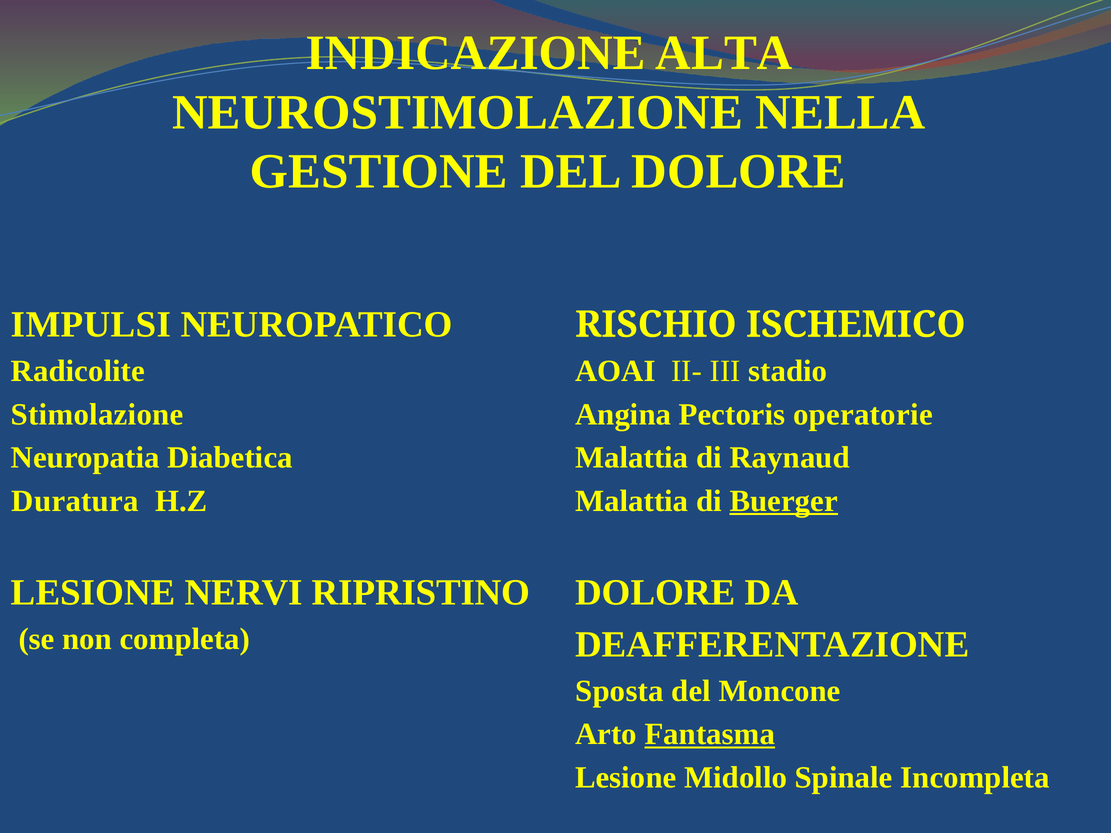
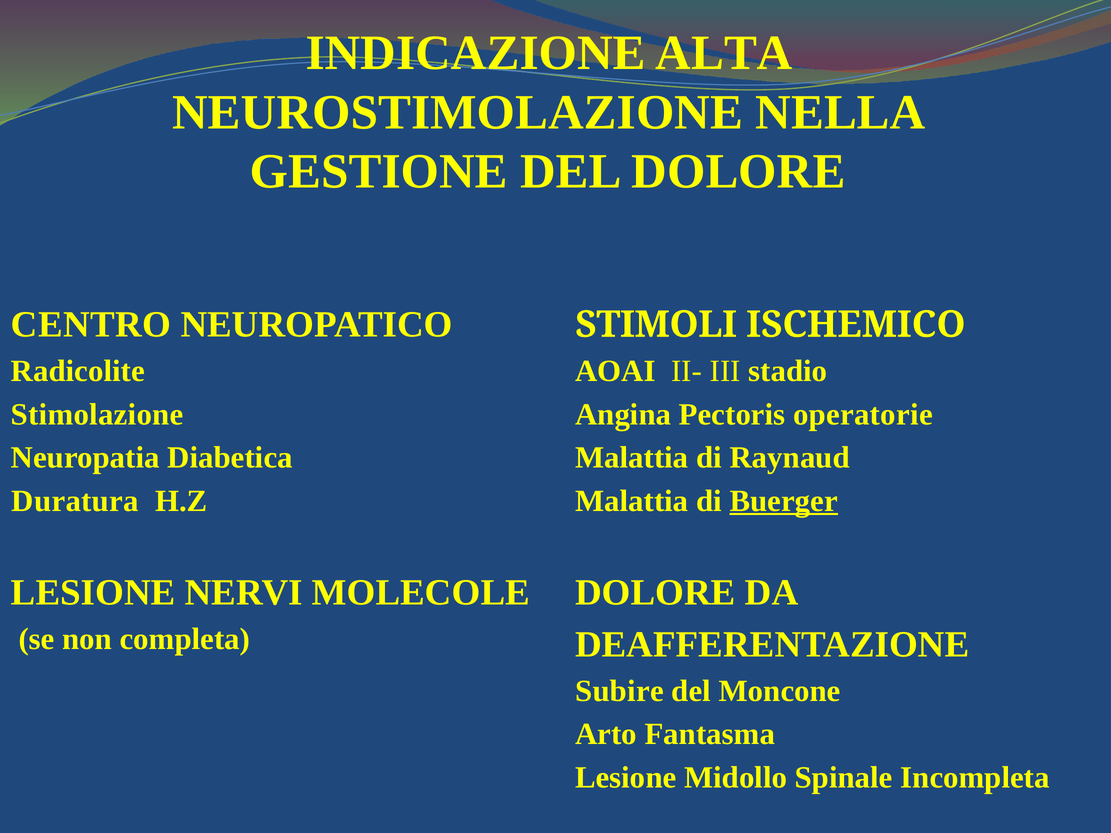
IMPULSI: IMPULSI -> CENTRO
RISCHIO: RISCHIO -> STIMOLI
RIPRISTINO: RIPRISTINO -> MOLECOLE
Sposta: Sposta -> Subire
Fantasma underline: present -> none
